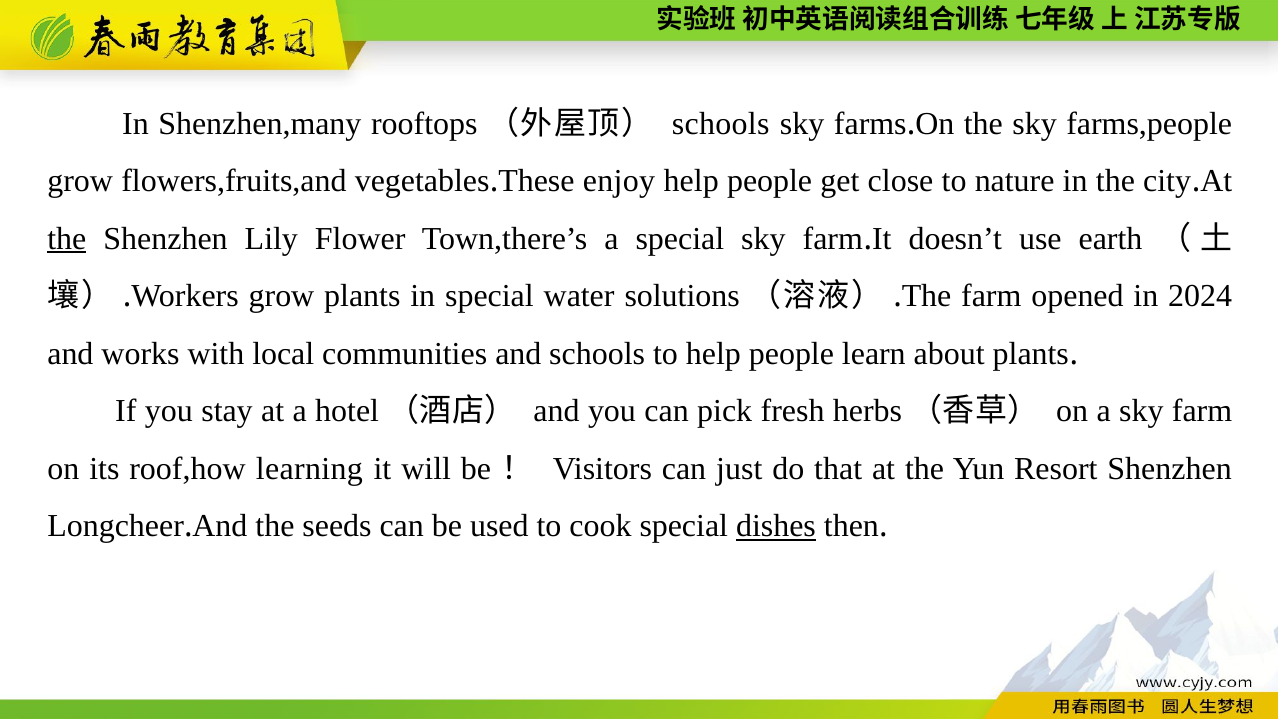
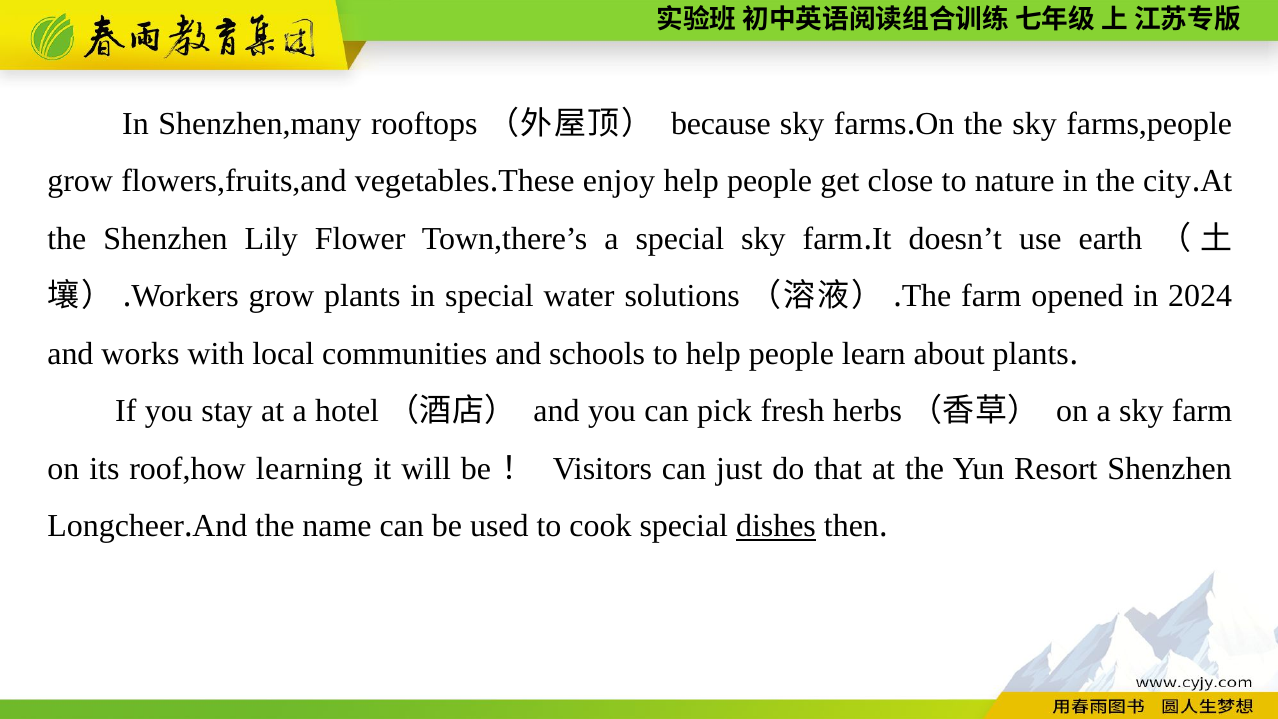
schools at (721, 124): schools -> because
the at (67, 239) underline: present -> none
seeds: seeds -> name
